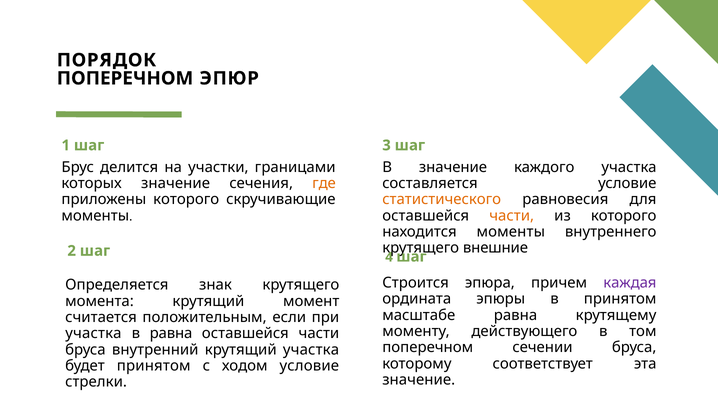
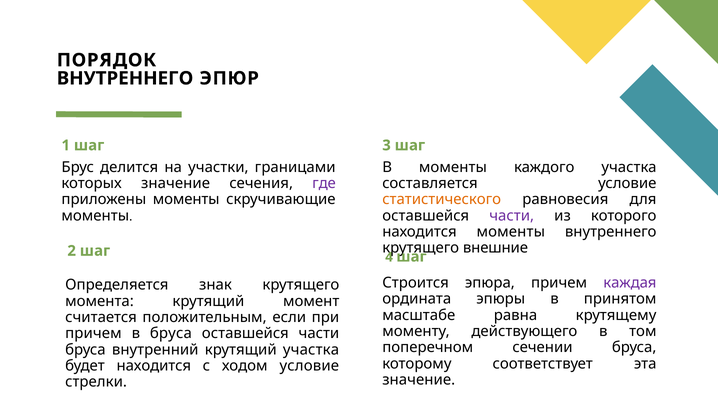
ПОПЕРЕЧНОМ at (125, 78): ПОПЕРЕЧНОМ -> ВНУТРЕННЕГО
В значение: значение -> моменты
где colour: orange -> purple
приложены которого: которого -> моменты
части at (512, 216) colour: orange -> purple
участка at (93, 333): участка -> причем
в равна: равна -> бруса
будет принятом: принятом -> находится
